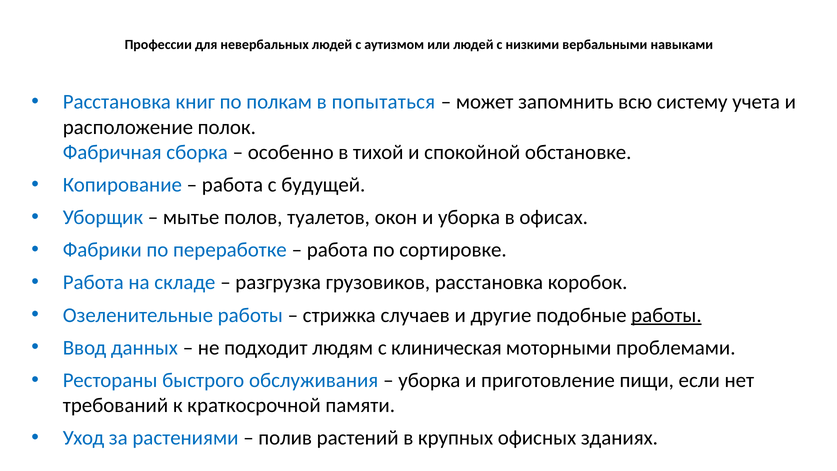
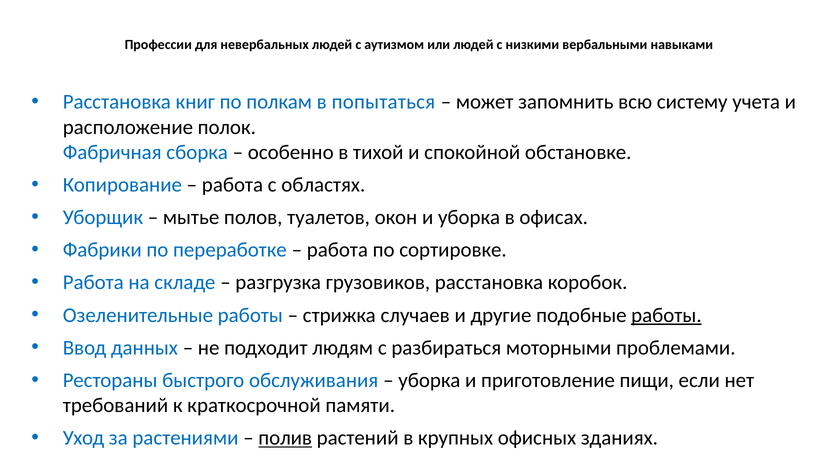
будущей: будущей -> областях
клиническая: клиническая -> разбираться
полив underline: none -> present
